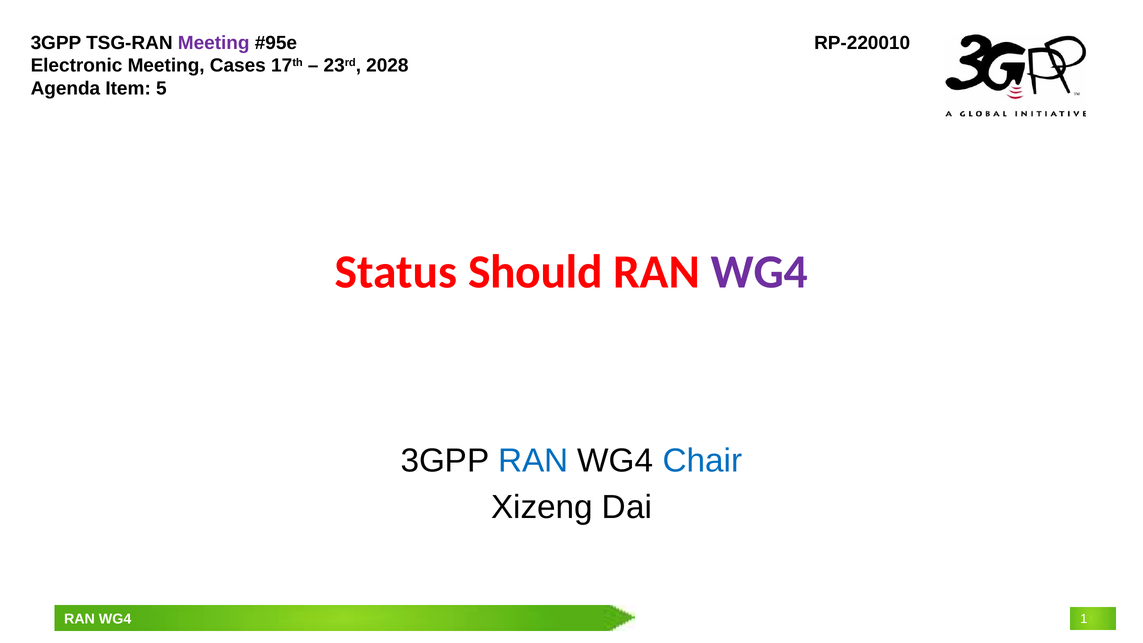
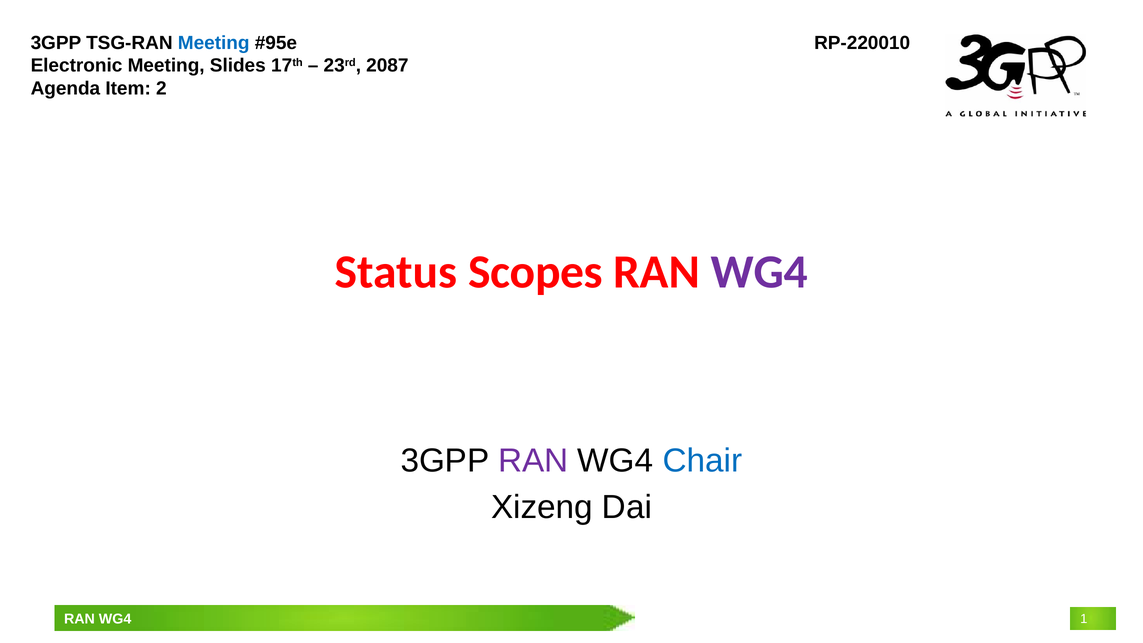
Meeting at (214, 43) colour: purple -> blue
Cases: Cases -> Slides
2028: 2028 -> 2087
5: 5 -> 2
Should: Should -> Scopes
RAN at (533, 461) colour: blue -> purple
